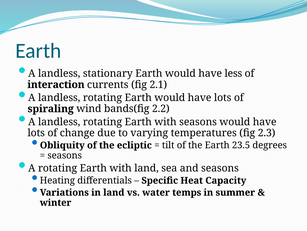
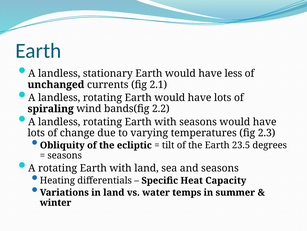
interaction: interaction -> unchanged
